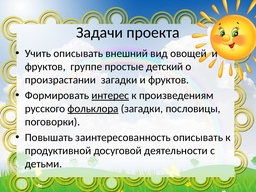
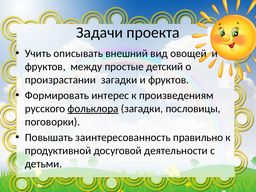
группе: группе -> между
интерес underline: present -> none
заинтересованность описывать: описывать -> правильно
